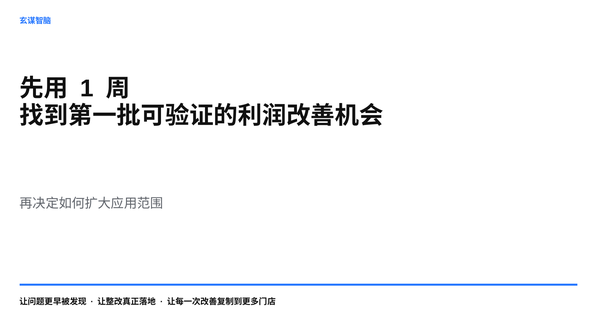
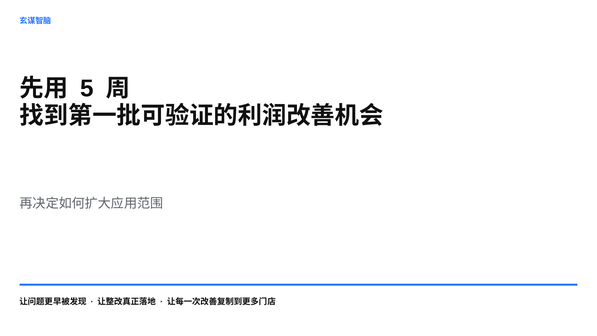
1: 1 -> 5
